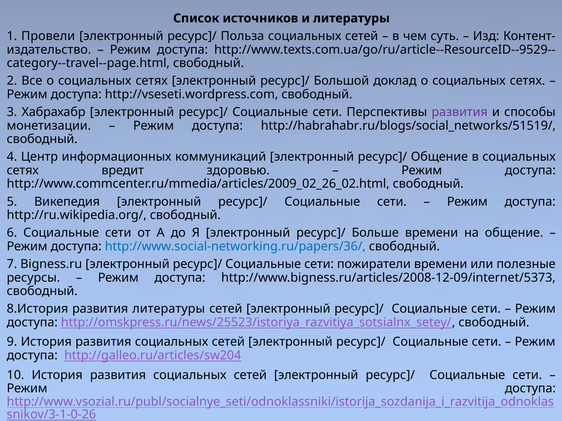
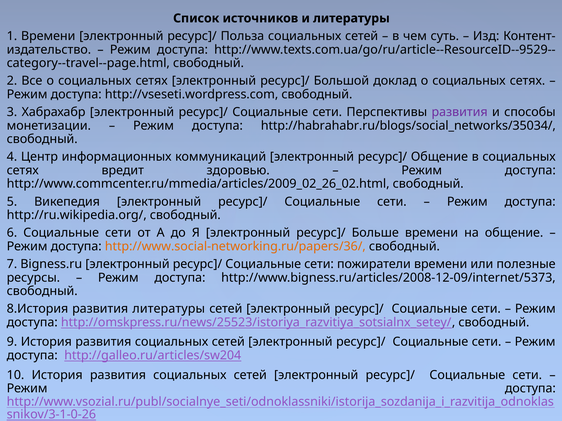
1 Провели: Провели -> Времени
http://habrahabr.ru/blogs/social_networks/51519/: http://habrahabr.ru/blogs/social_networks/51519/ -> http://habrahabr.ru/blogs/social_networks/35034/
http://www.social-networking.ru/papers/36/ colour: blue -> orange
